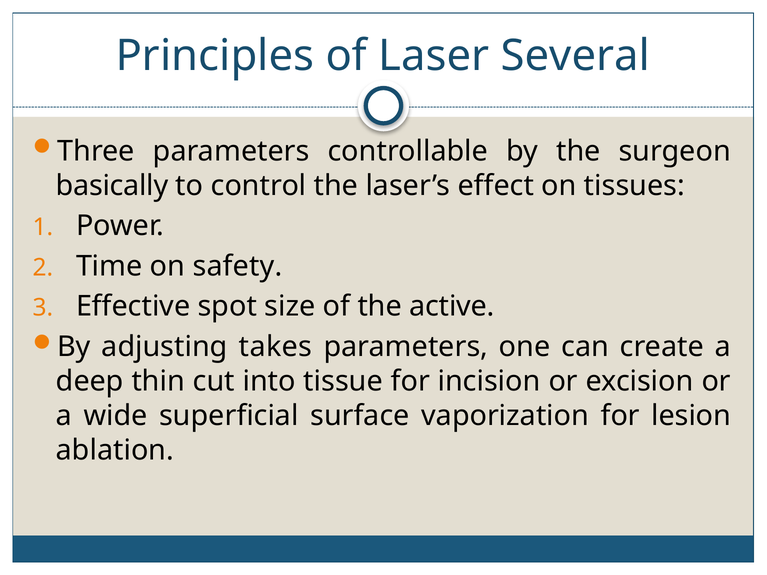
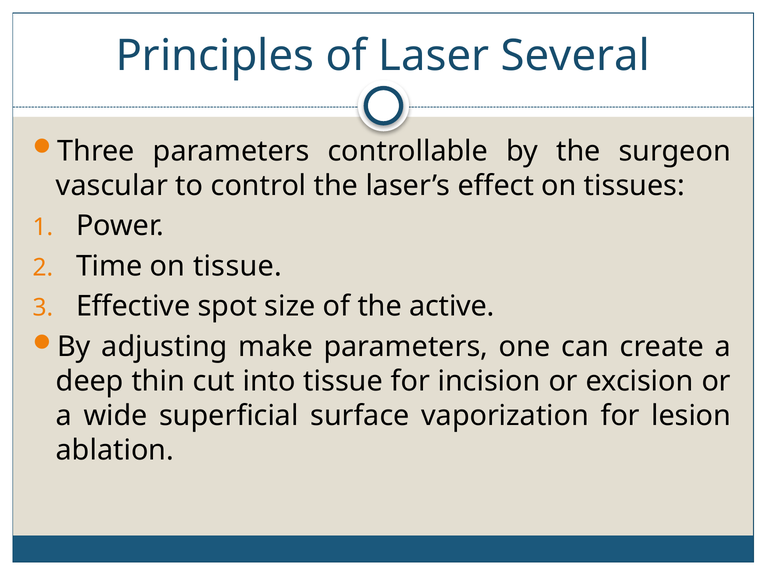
basically: basically -> vascular
on safety: safety -> tissue
takes: takes -> make
